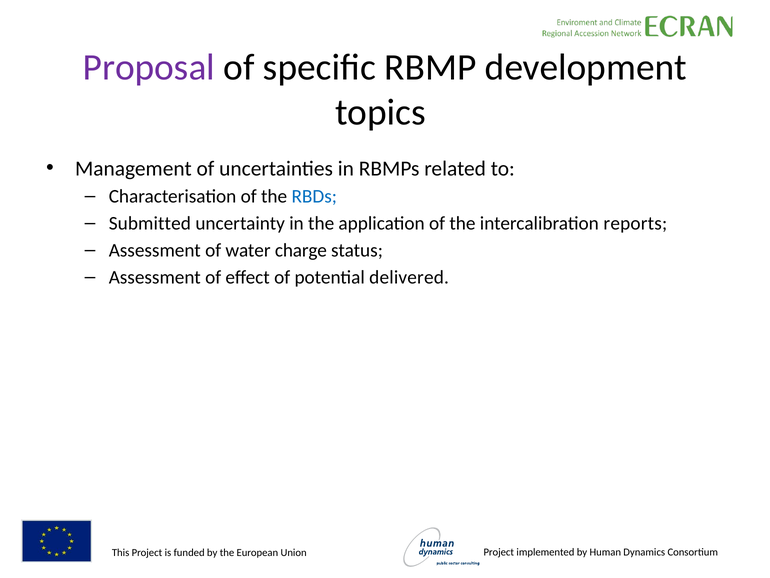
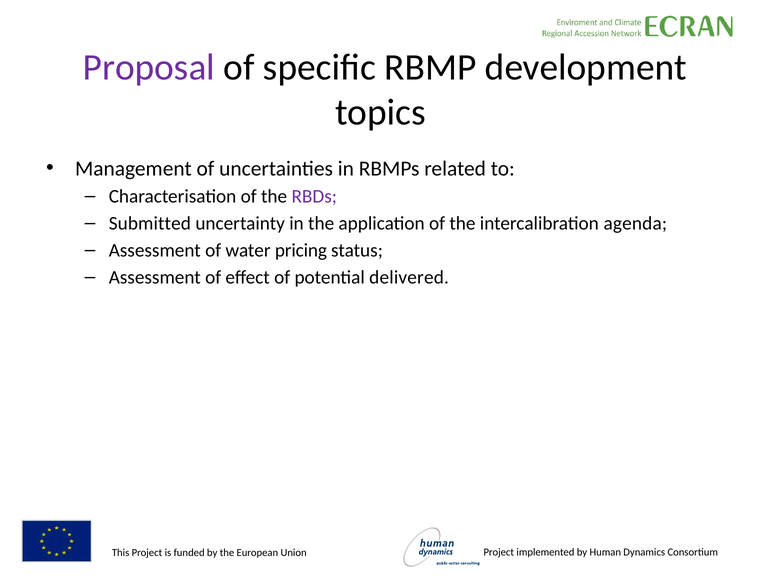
RBDs colour: blue -> purple
reports: reports -> agenda
charge: charge -> pricing
